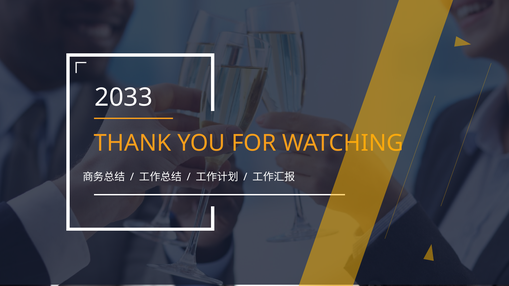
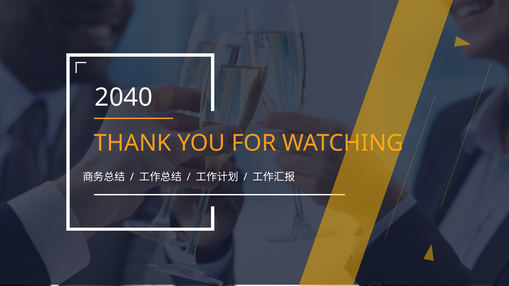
2033: 2033 -> 2040
